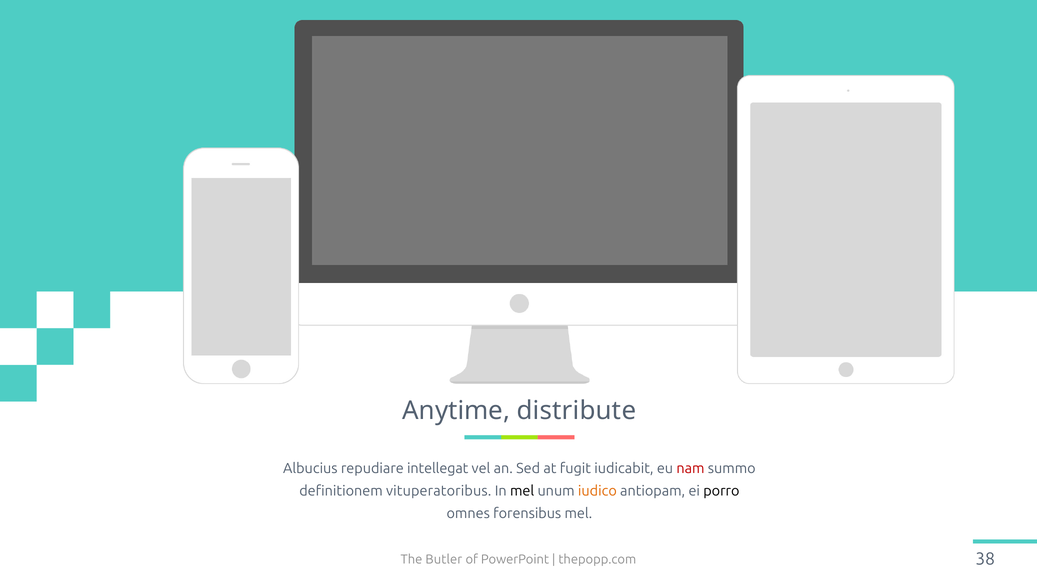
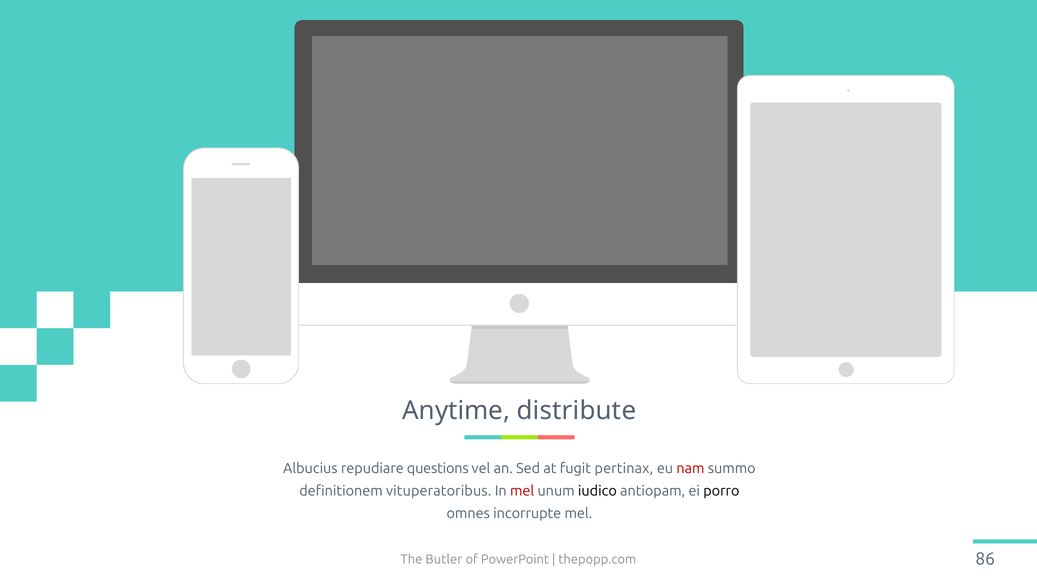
intellegat: intellegat -> questions
iudicabit: iudicabit -> pertinax
mel at (522, 491) colour: black -> red
iudico colour: orange -> black
forensibus: forensibus -> incorrupte
38: 38 -> 86
